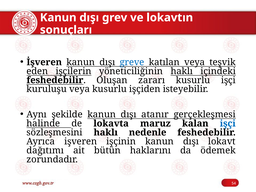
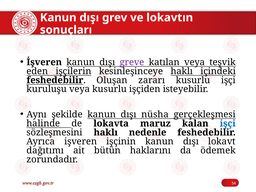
greve colour: blue -> purple
yöneticiliğinin: yöneticiliğinin -> kesinleşinceye
atanır: atanır -> nüsha
